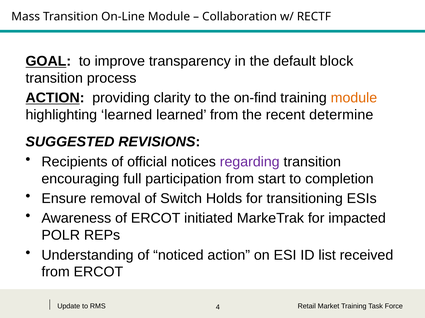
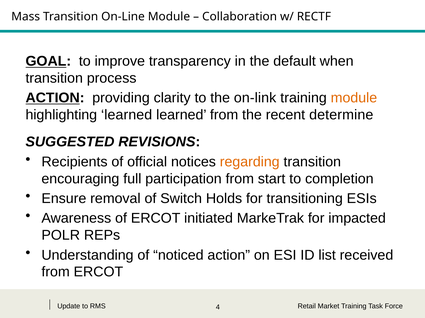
block: block -> when
on-find: on-find -> on-link
regarding colour: purple -> orange
